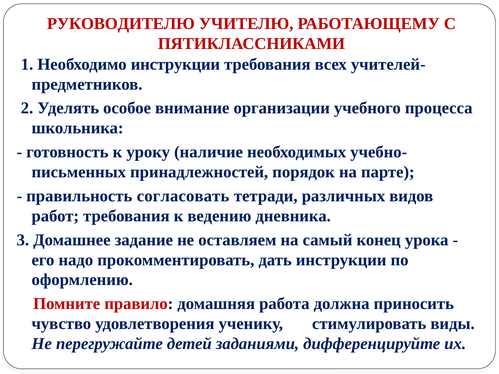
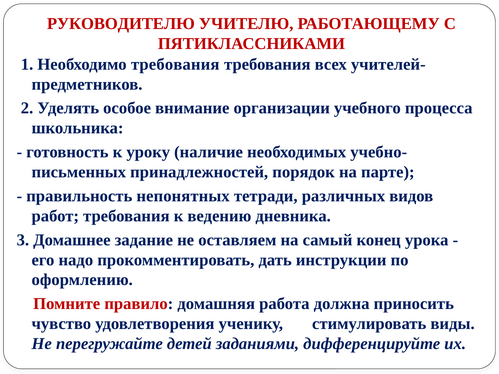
Необходимо инструкции: инструкции -> требования
согласовать: согласовать -> непонятных
